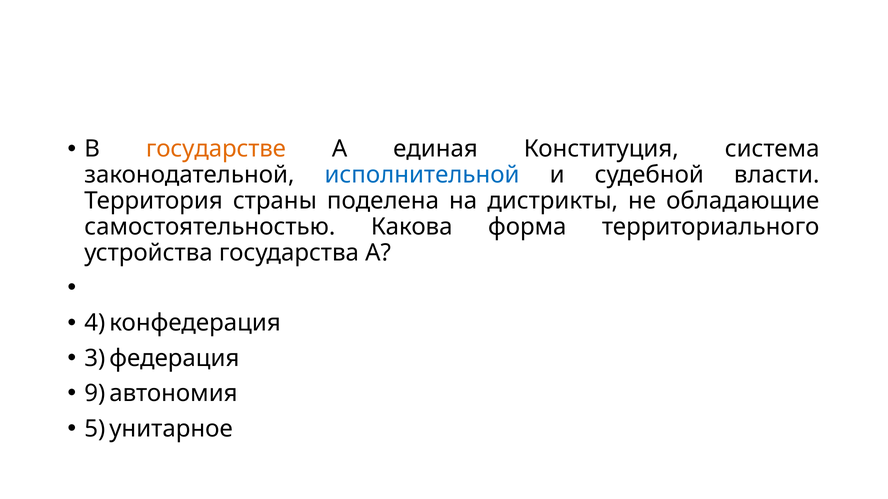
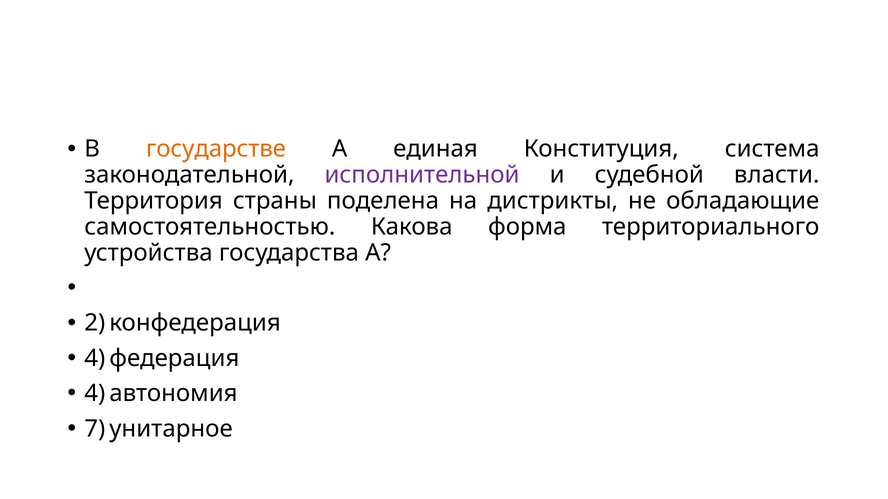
исполнительной colour: blue -> purple
4: 4 -> 2
3 at (95, 359): 3 -> 4
9 at (95, 394): 9 -> 4
5: 5 -> 7
